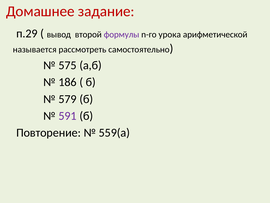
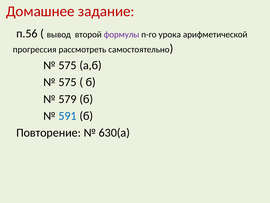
п.29: п.29 -> п.56
называется: называется -> прогрессия
186 at (68, 82): 186 -> 575
591 colour: purple -> blue
559(а: 559(а -> 630(а
